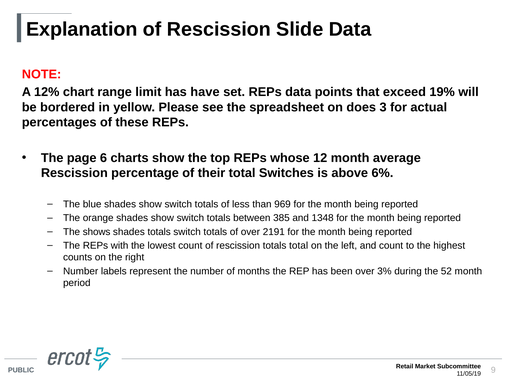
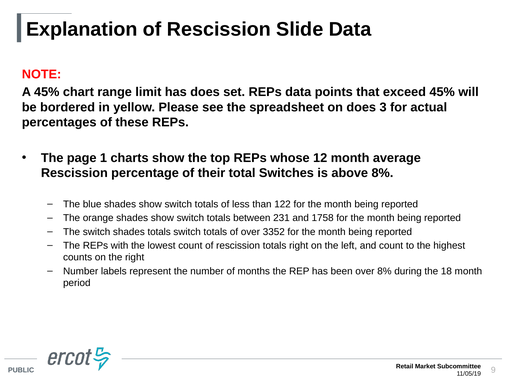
A 12%: 12% -> 45%
has have: have -> does
exceed 19%: 19% -> 45%
6: 6 -> 1
above 6%: 6% -> 8%
969: 969 -> 122
385: 385 -> 231
1348: 1348 -> 1758
The shows: shows -> switch
2191: 2191 -> 3352
totals total: total -> right
over 3%: 3% -> 8%
52: 52 -> 18
